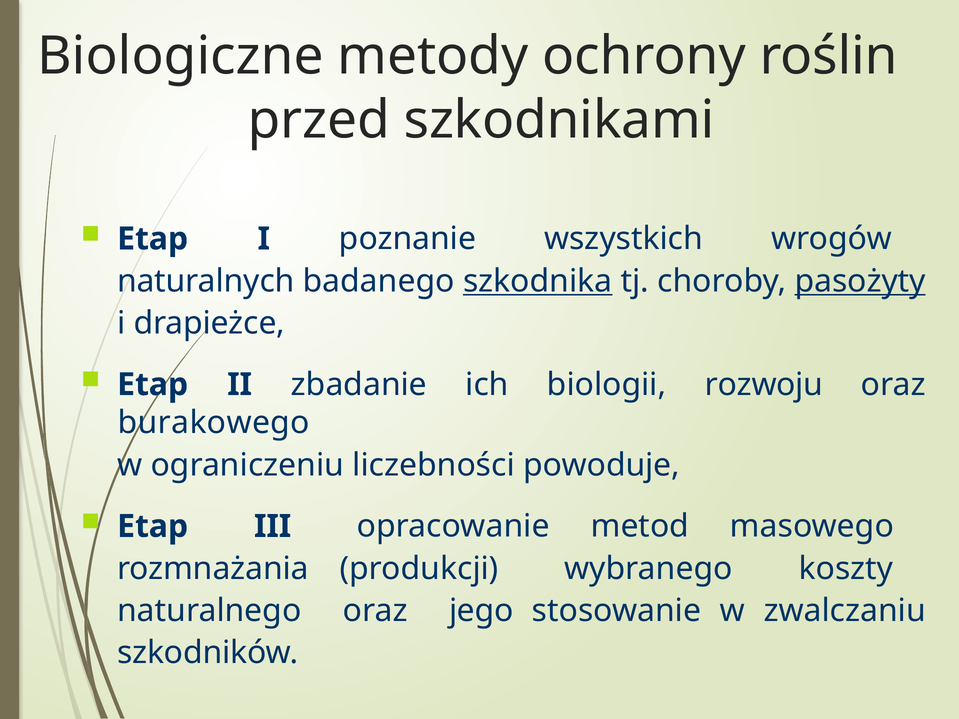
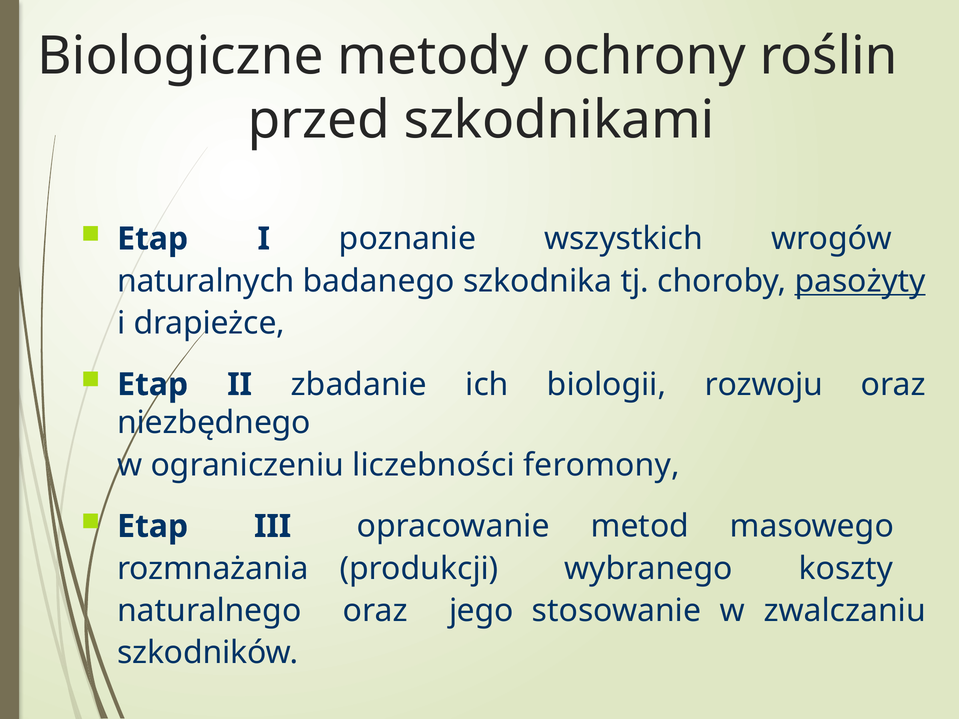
szkodnika underline: present -> none
burakowego: burakowego -> niezbędnego
powoduje: powoduje -> feromony
